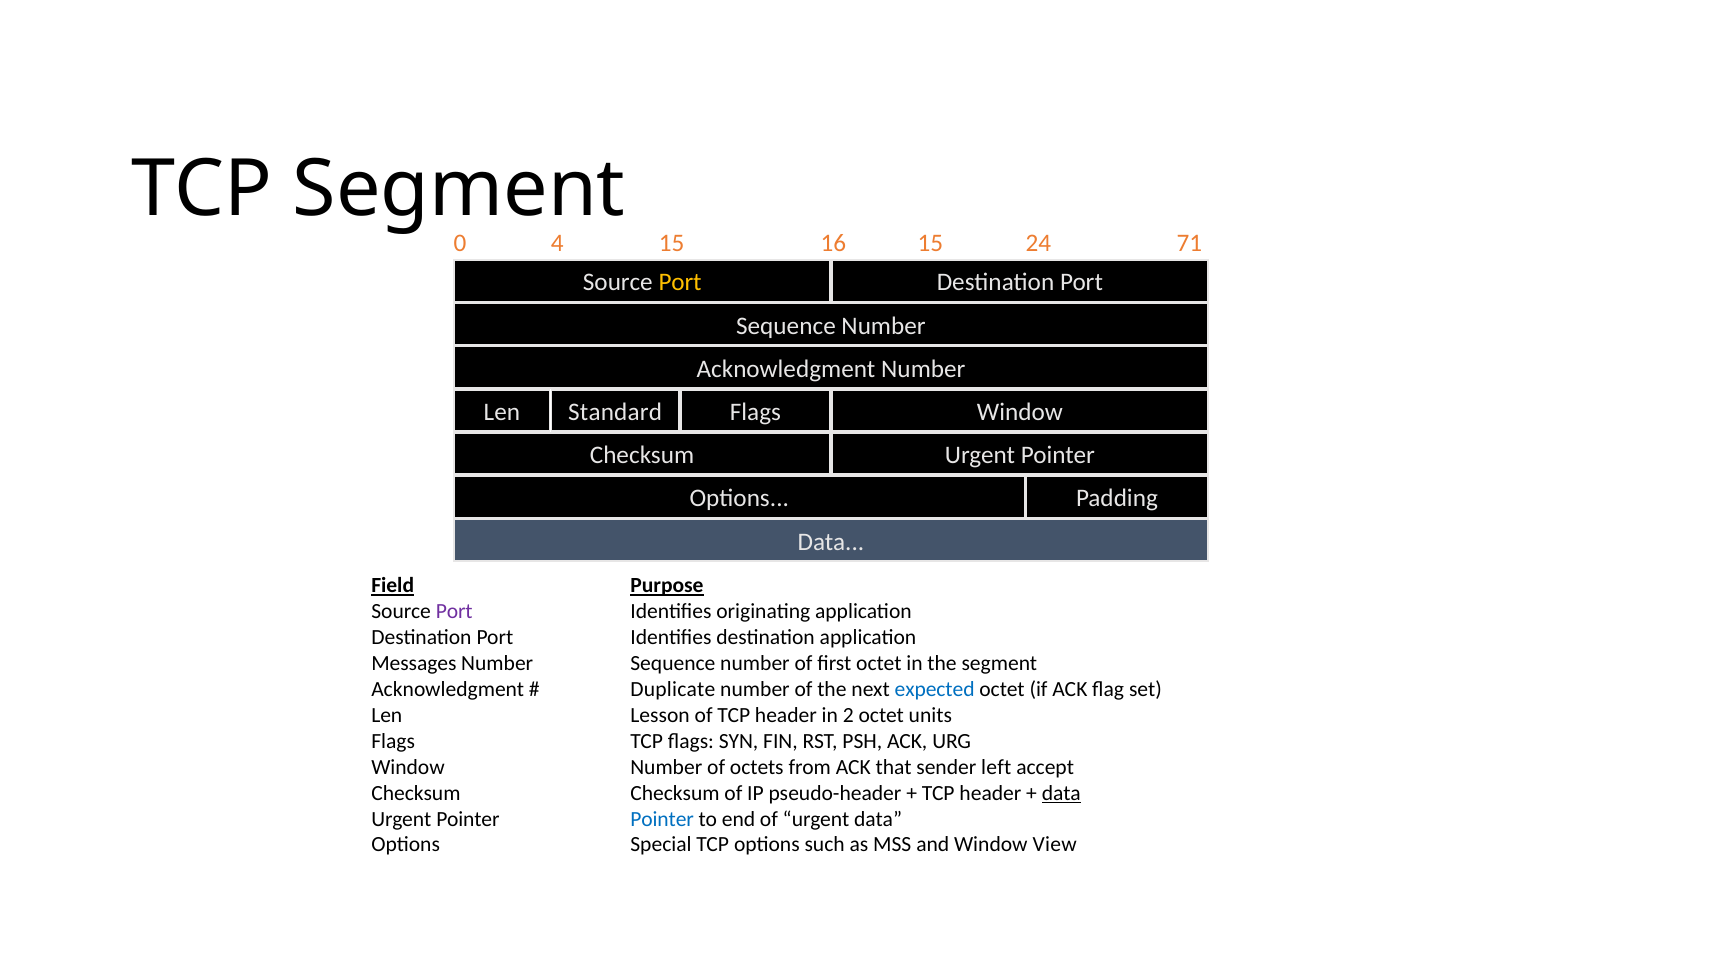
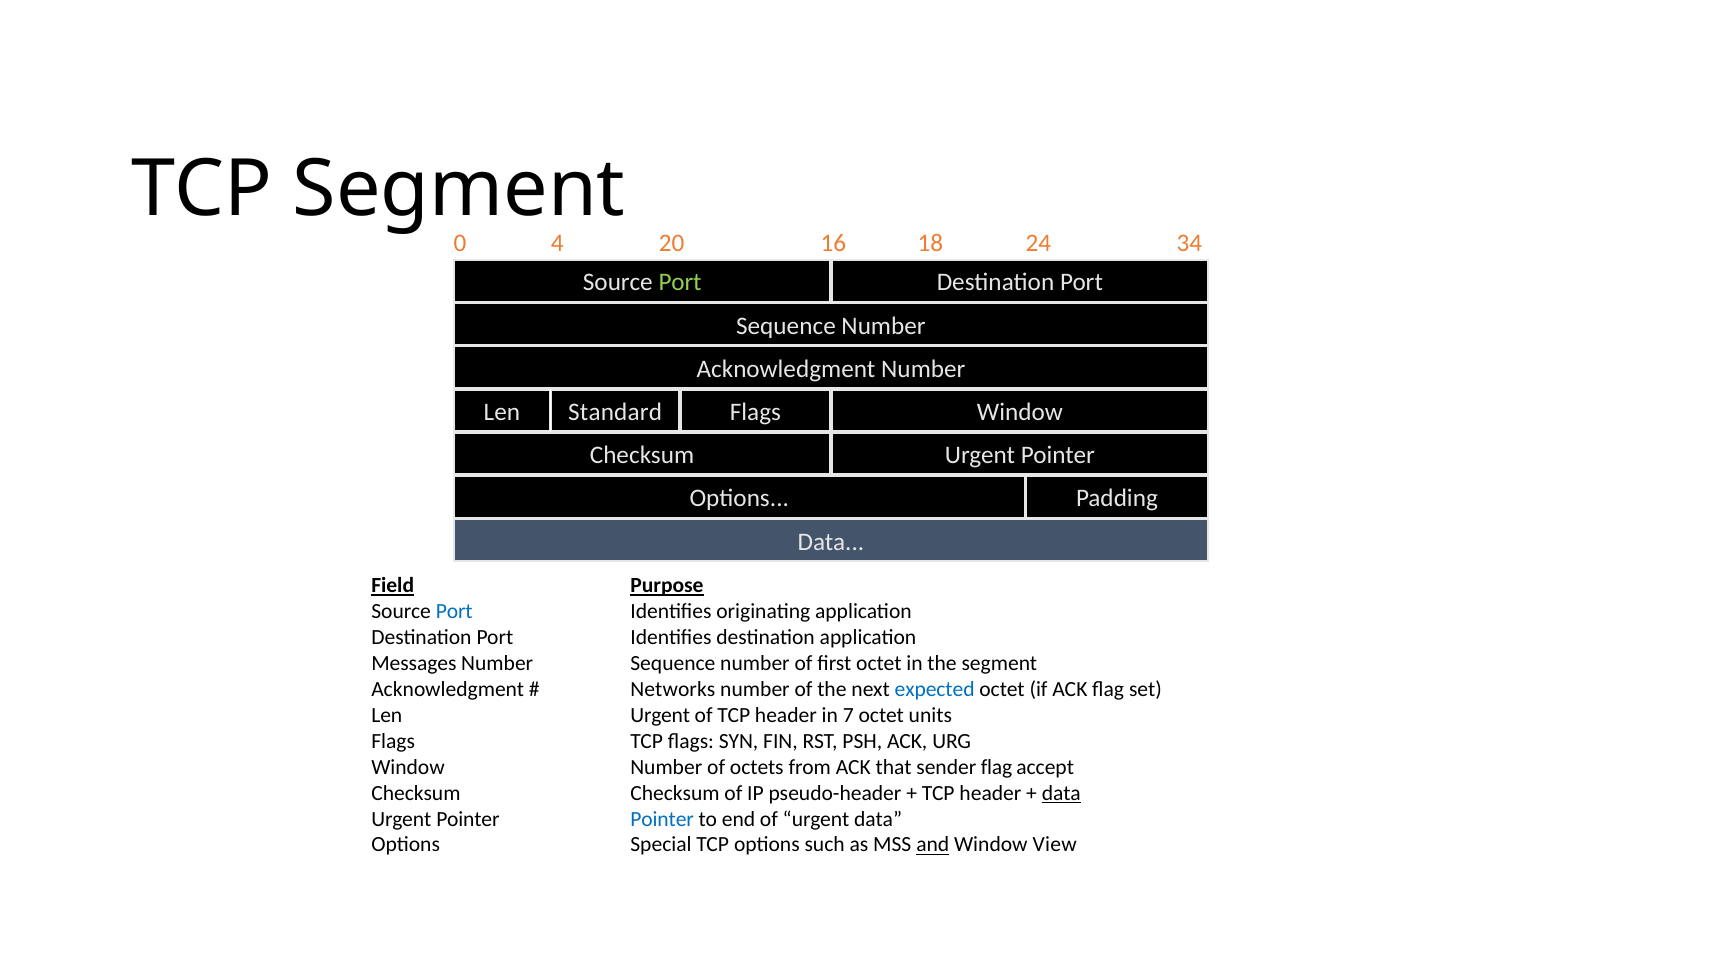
15 at (672, 243): 15 -> 20
16 15: 15 -> 18
71: 71 -> 34
Port at (680, 282) colour: yellow -> light green
Port at (454, 611) colour: purple -> blue
Duplicate: Duplicate -> Networks
Len Lesson: Lesson -> Urgent
2: 2 -> 7
sender left: left -> flag
and underline: none -> present
